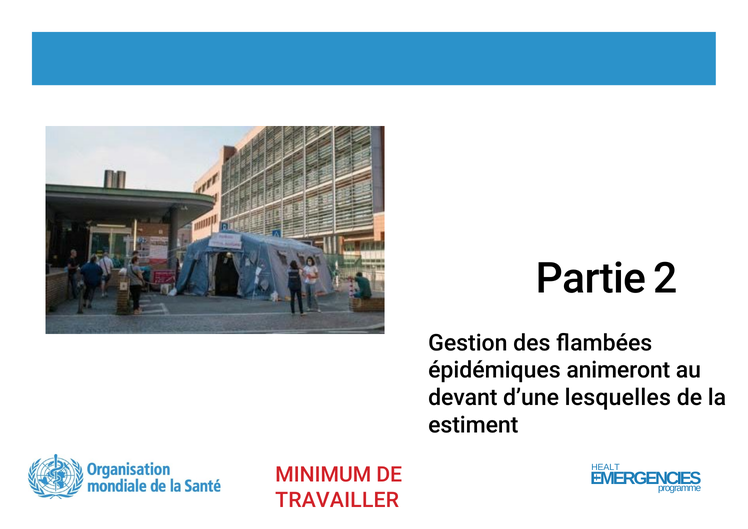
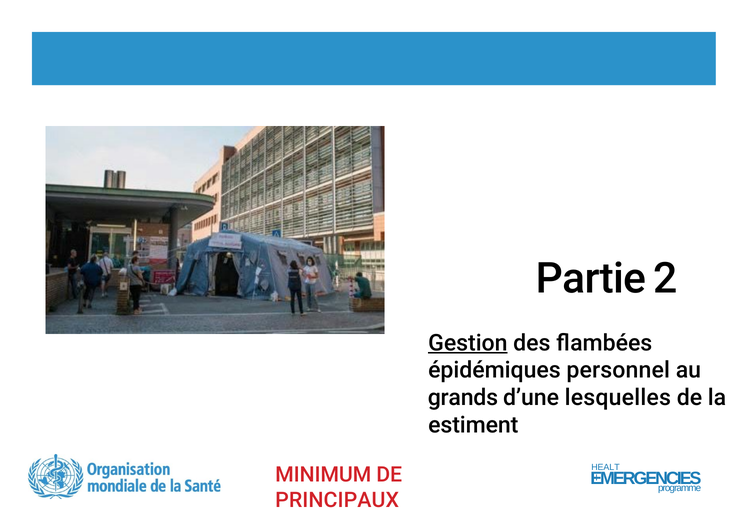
Gestion underline: none -> present
animeront: animeront -> personnel
devant: devant -> grands
TRAVAILLER: TRAVAILLER -> PRINCIPAUX
